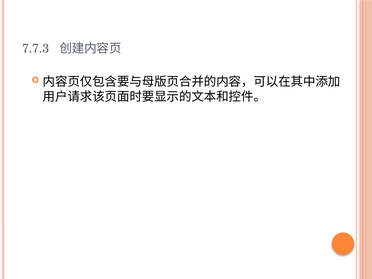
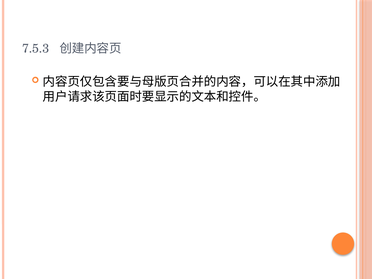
7.7.3: 7.7.3 -> 7.5.3
